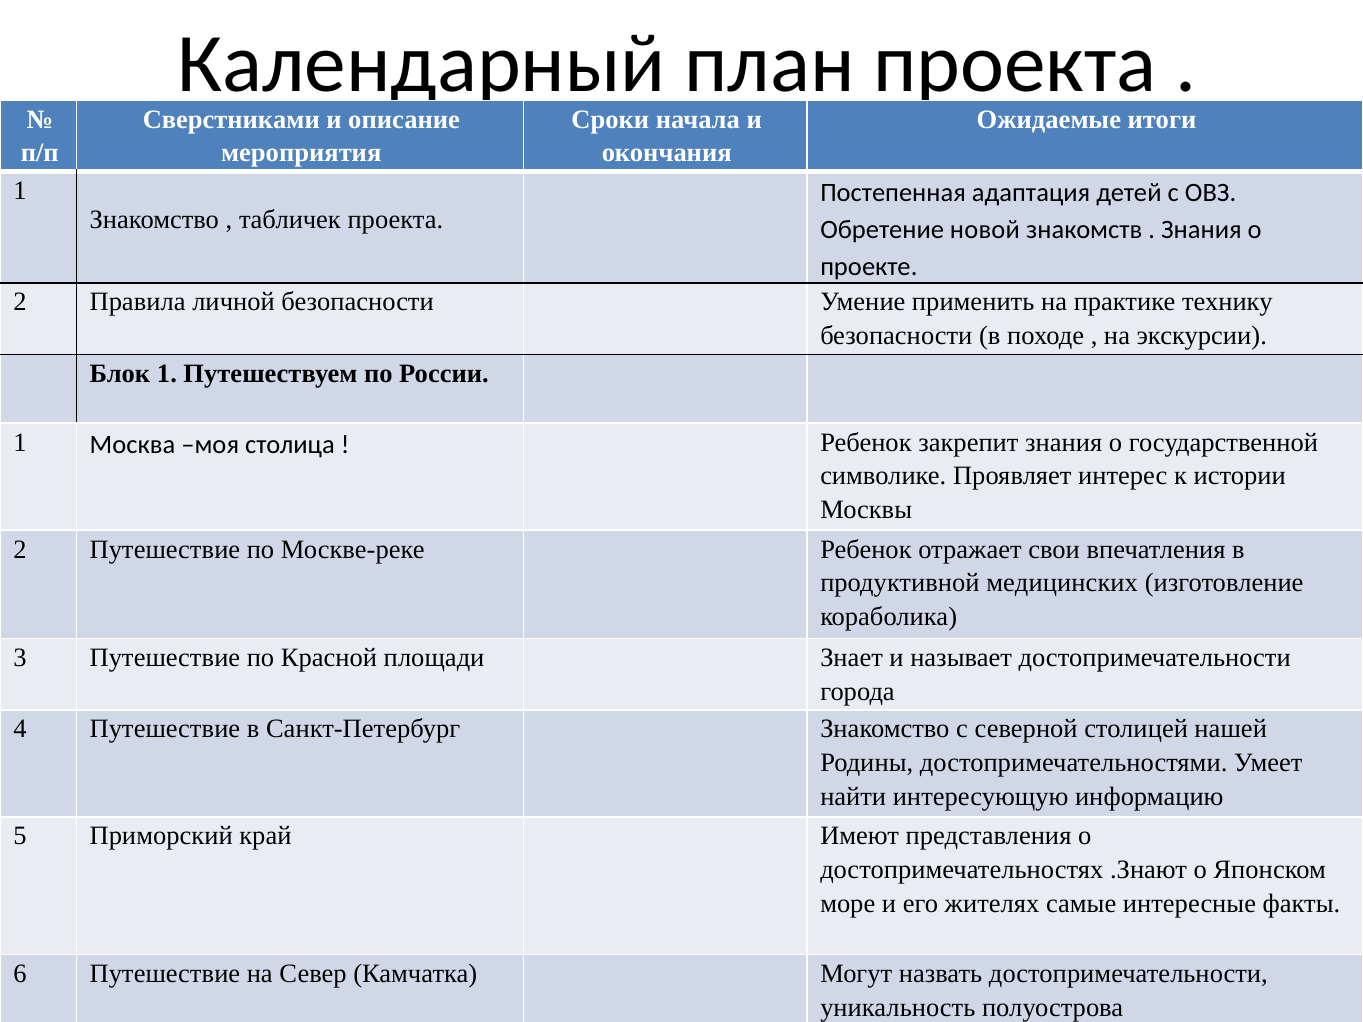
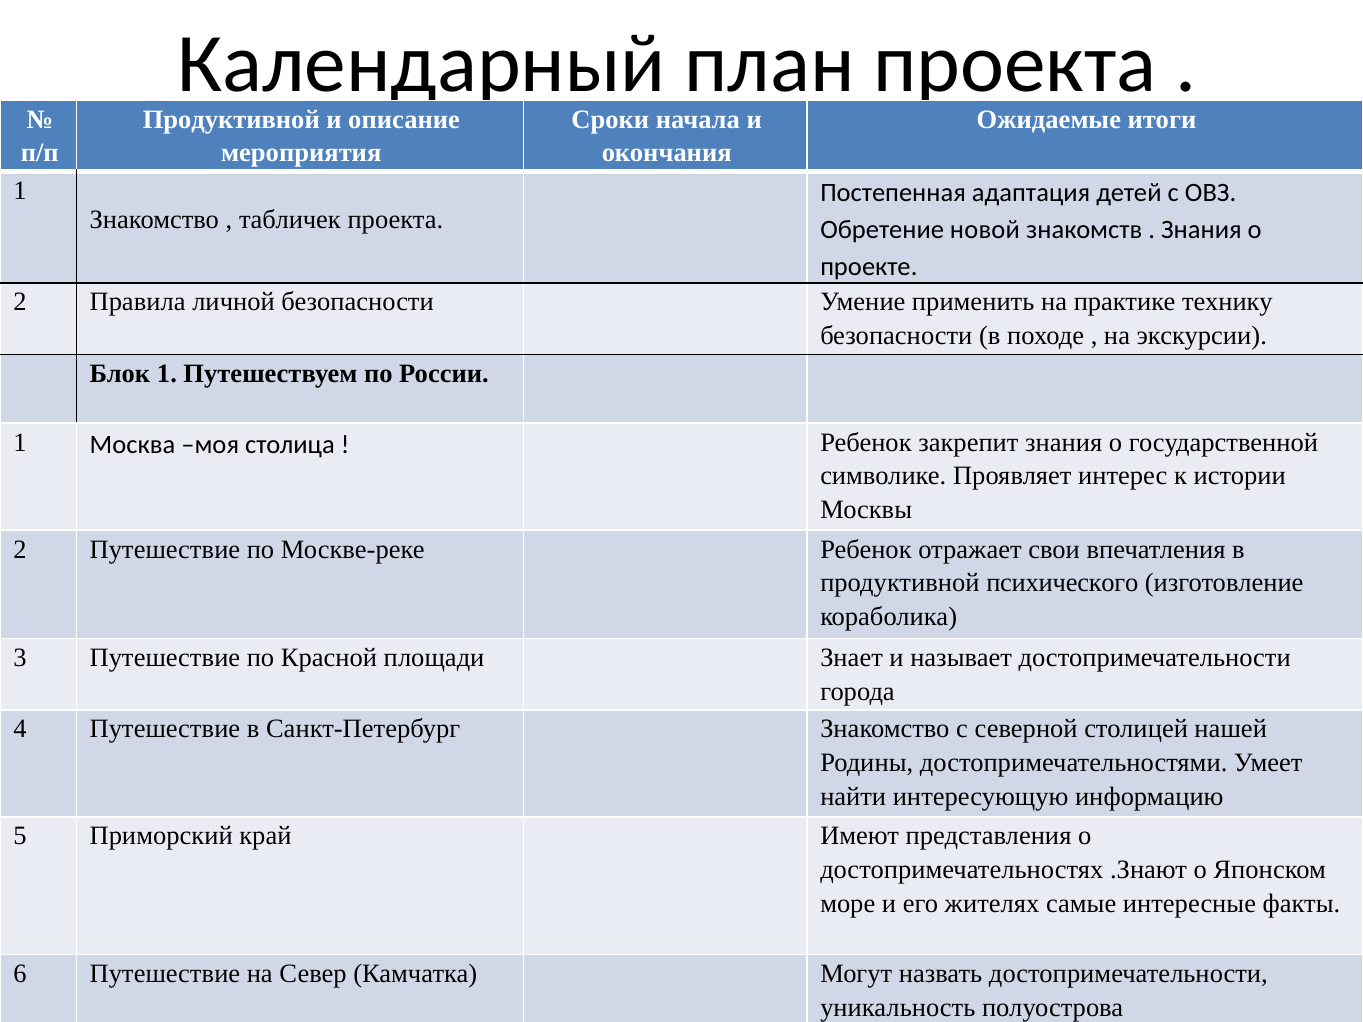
Сверстниками at (231, 120): Сверстниками -> Продуктивной
медицинских: медицинских -> психического
